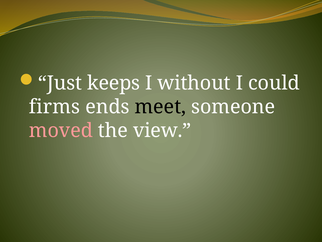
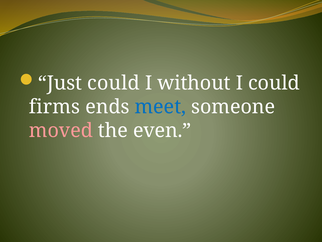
Just keeps: keeps -> could
meet colour: black -> blue
view: view -> even
